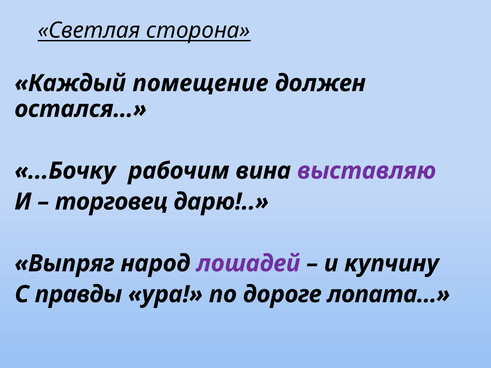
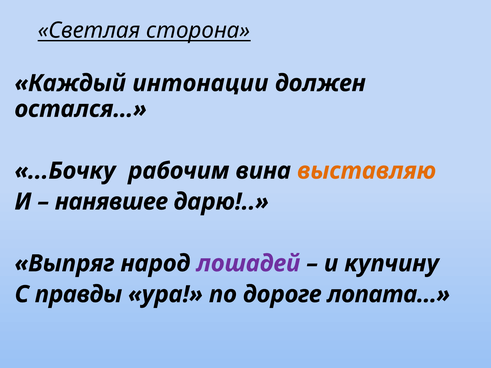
помещение: помещение -> интонации
выставляю colour: purple -> orange
торговец: торговец -> нанявшее
